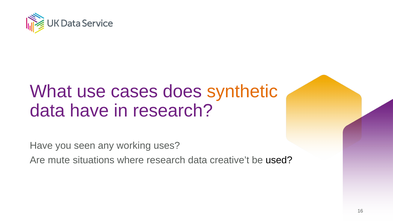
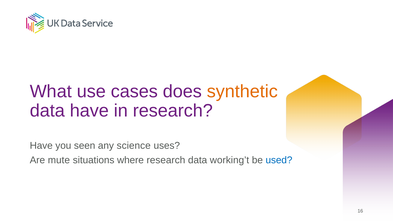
working: working -> science
creative’t: creative’t -> working’t
used colour: black -> blue
